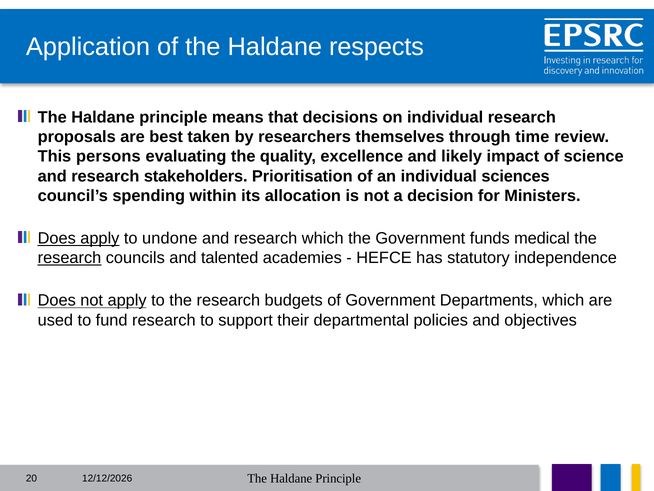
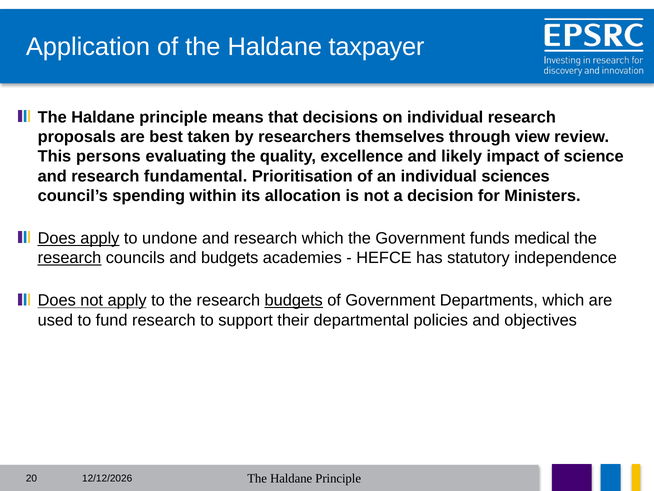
respects: respects -> taxpayer
time: time -> view
stakeholders: stakeholders -> fundamental
and talented: talented -> budgets
budgets at (294, 300) underline: none -> present
